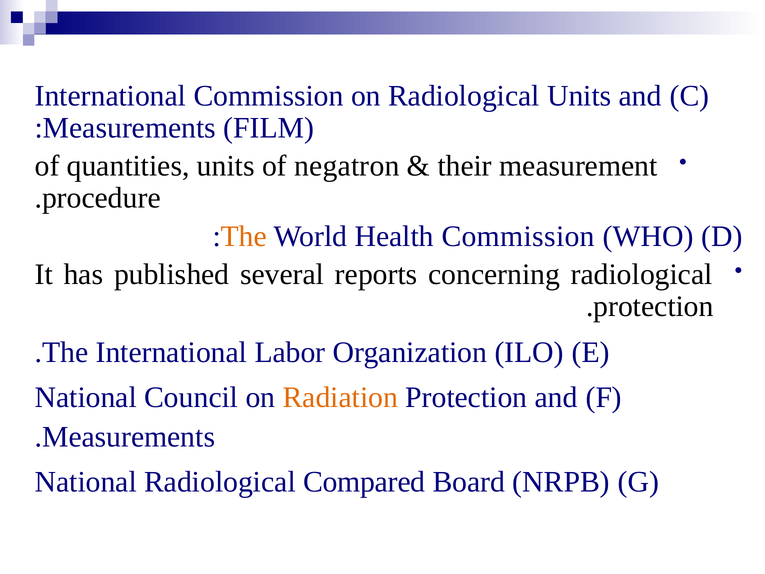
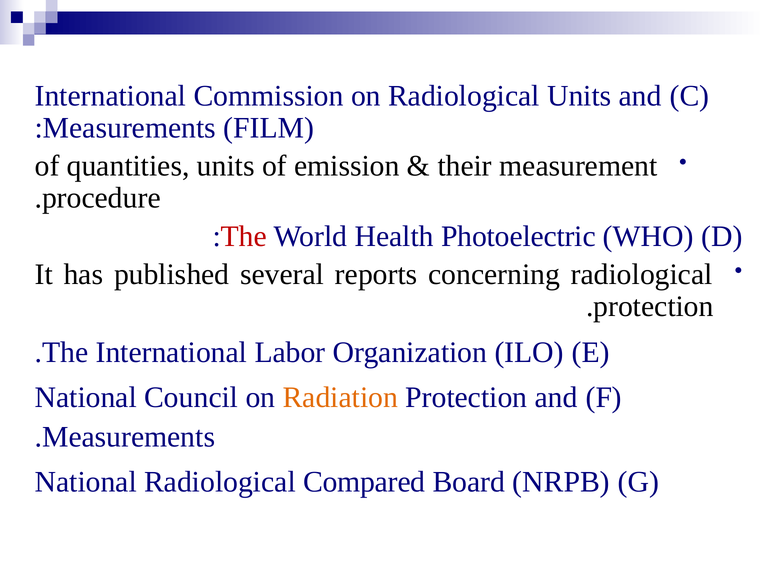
negatron: negatron -> emission
The at (244, 236) colour: orange -> red
Health Commission: Commission -> Photoelectric
